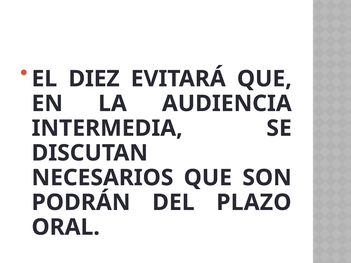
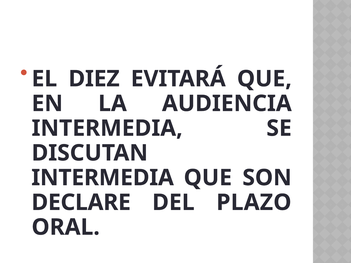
NECESARIOS at (102, 178): NECESARIOS -> INTERMEDIA
PODRÁN: PODRÁN -> DECLARE
